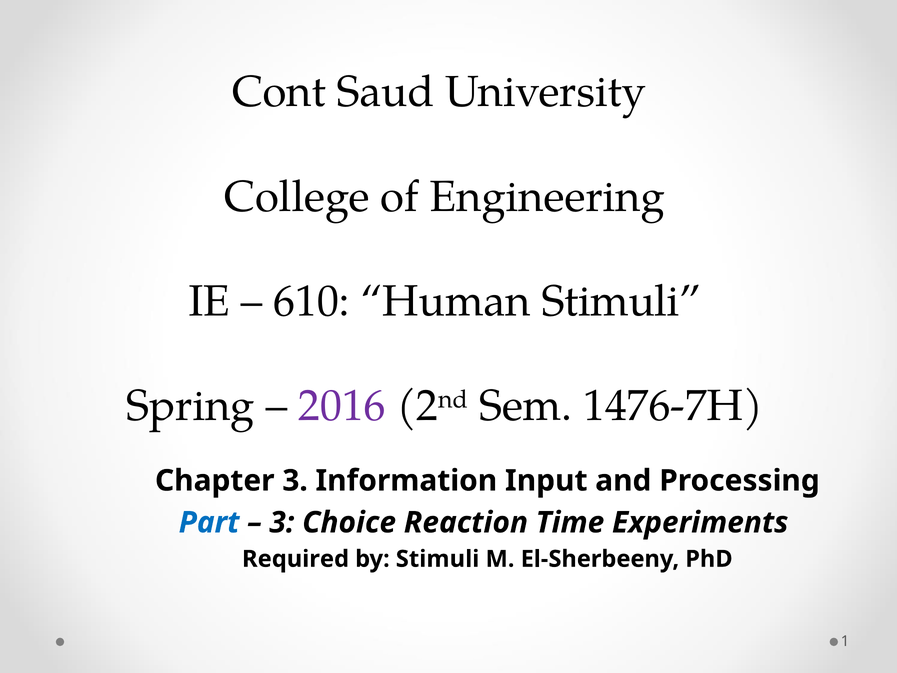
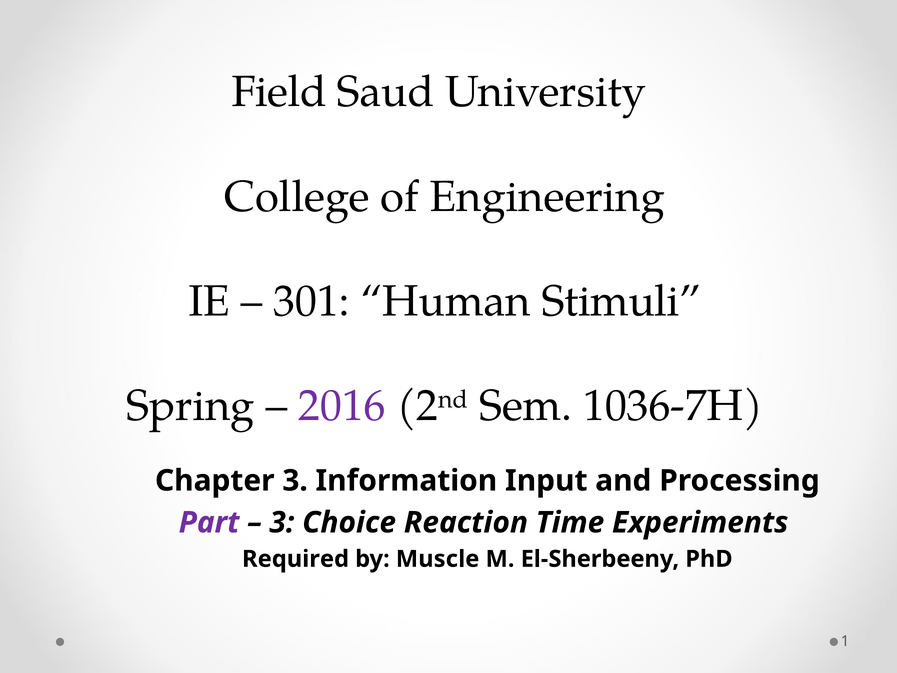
Cont: Cont -> Field
610: 610 -> 301
1476-7H: 1476-7H -> 1036-7H
Part colour: blue -> purple
by Stimuli: Stimuli -> Muscle
